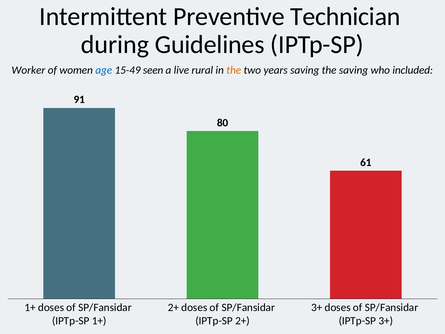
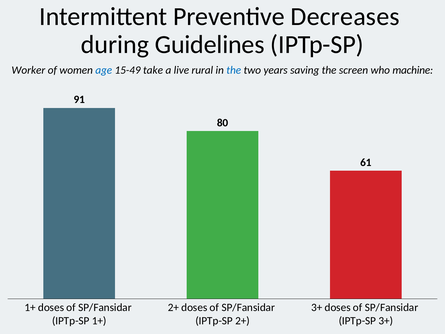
Technician: Technician -> Decreases
seen: seen -> take
the at (234, 70) colour: orange -> blue
the saving: saving -> screen
included: included -> machine
